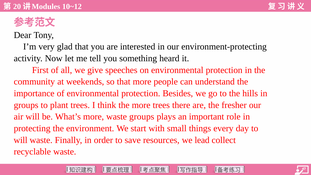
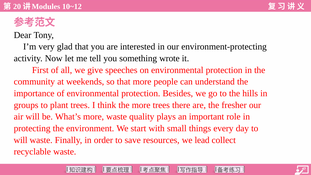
heard: heard -> wrote
waste groups: groups -> quality
